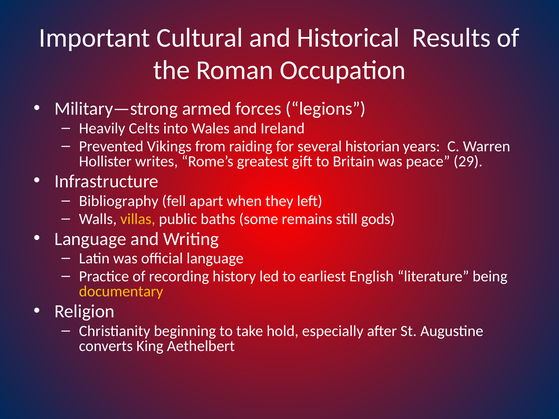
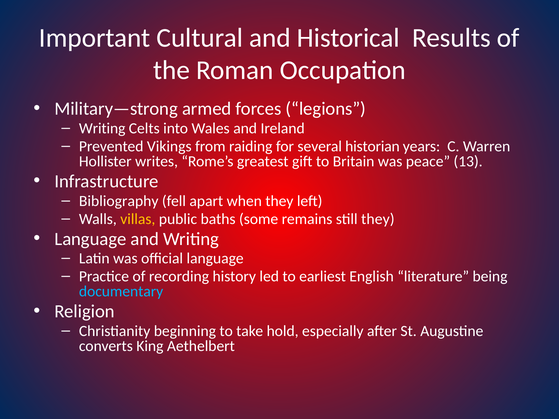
Heavily at (102, 128): Heavily -> Writing
29: 29 -> 13
still gods: gods -> they
documentary colour: yellow -> light blue
